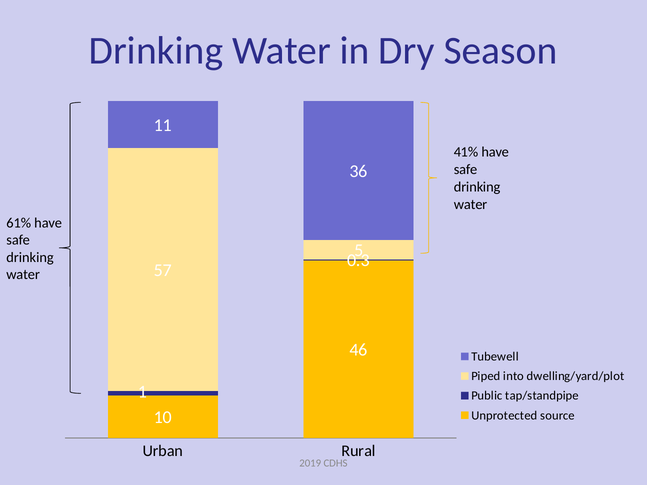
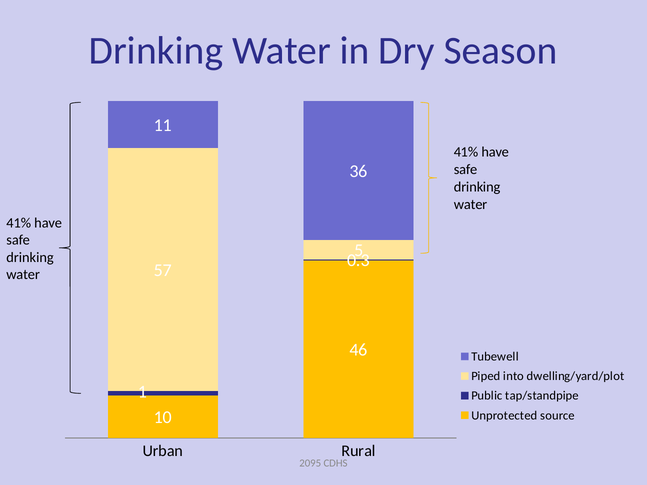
61% at (19, 223): 61% -> 41%
2019: 2019 -> 2095
